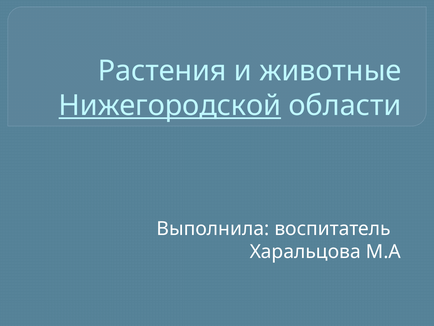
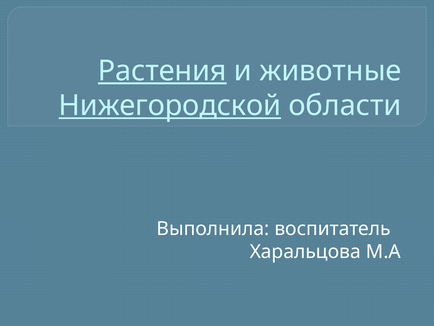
Растения underline: none -> present
